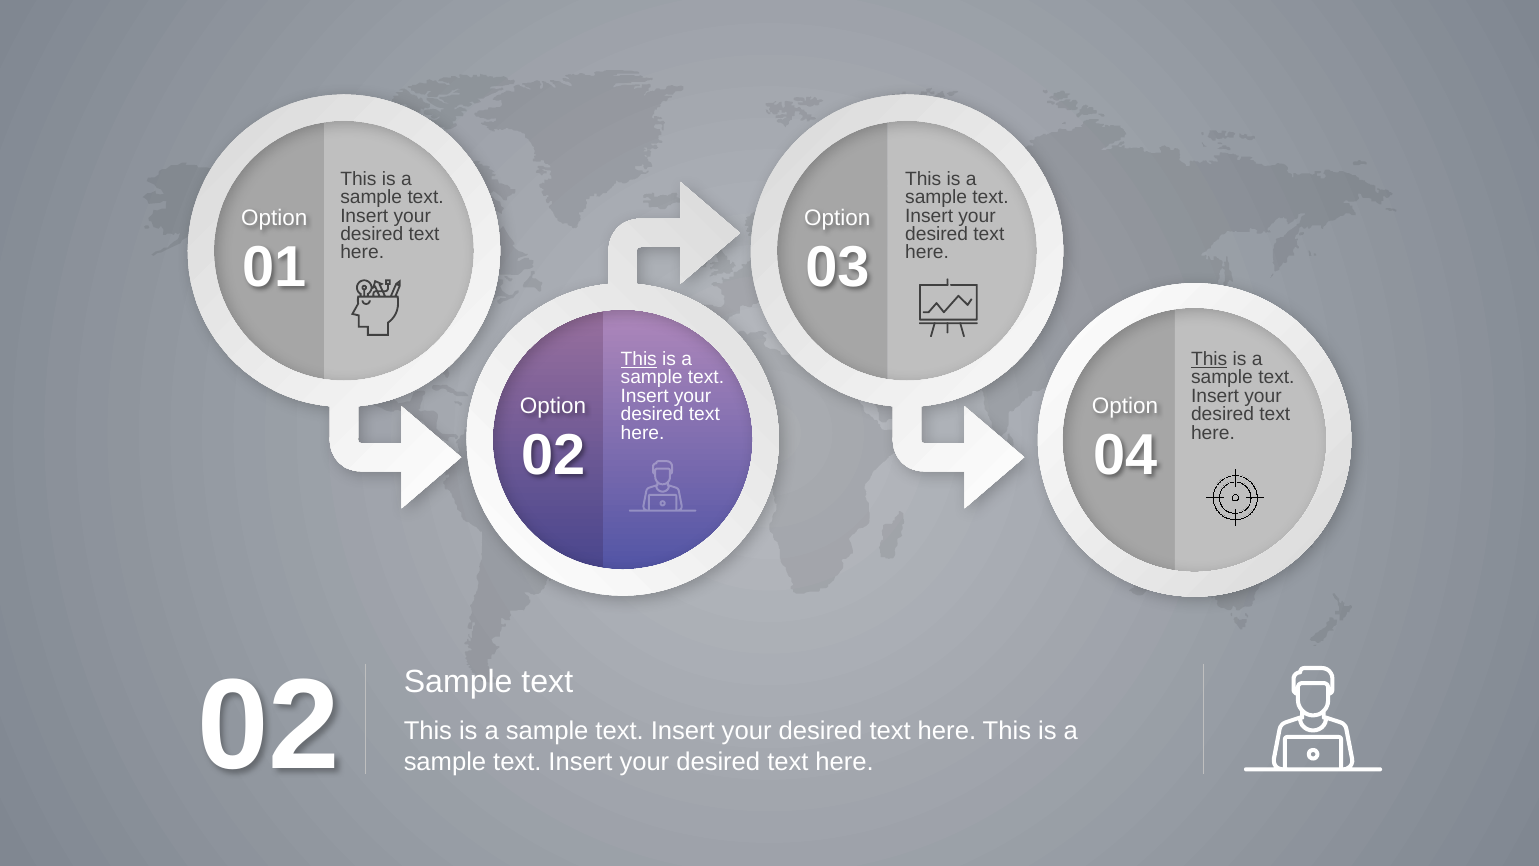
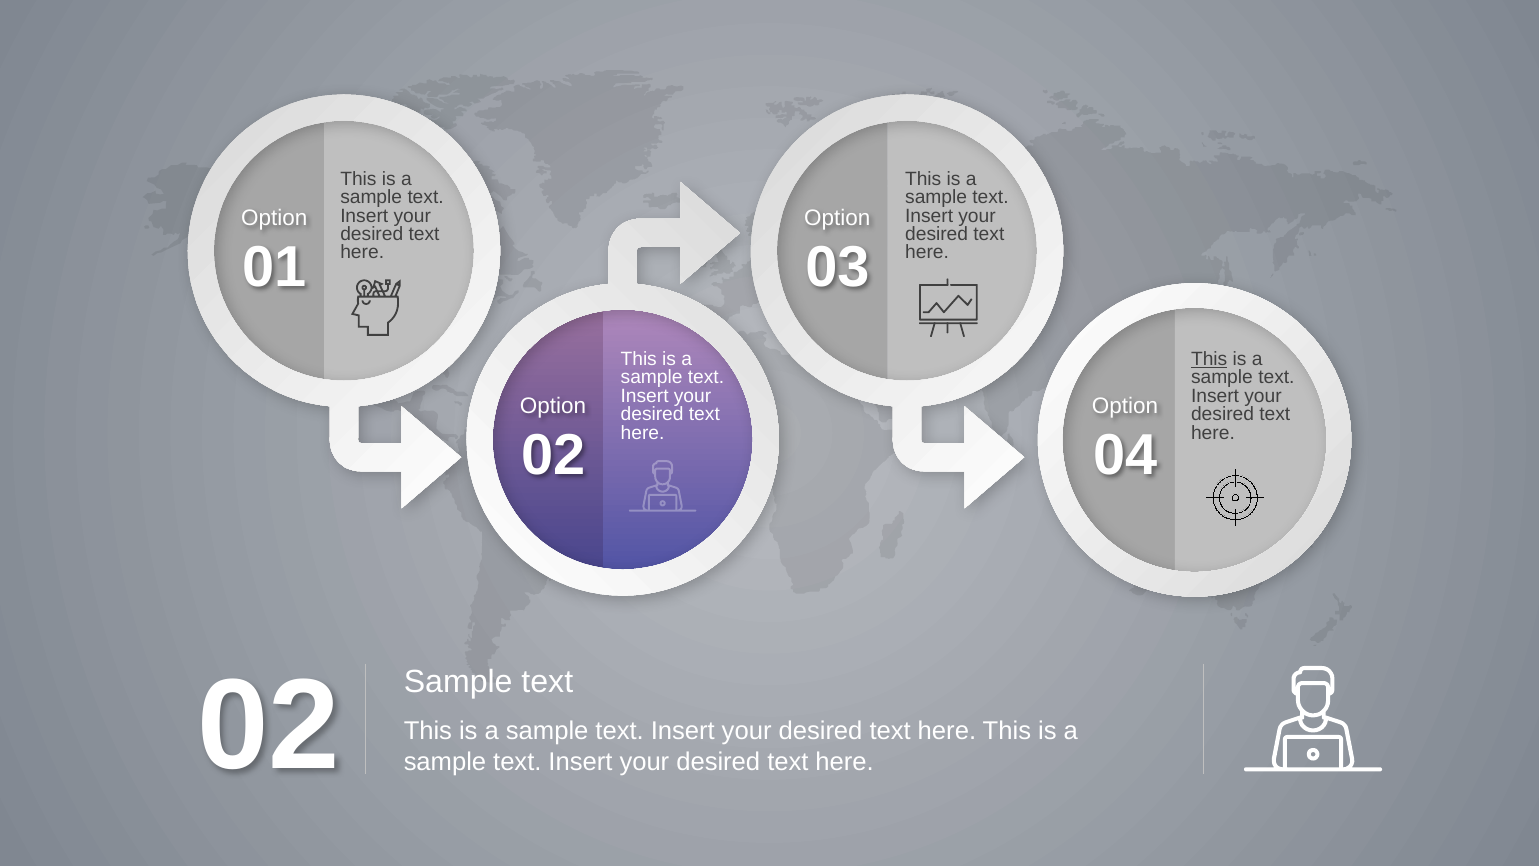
This at (639, 359) underline: present -> none
